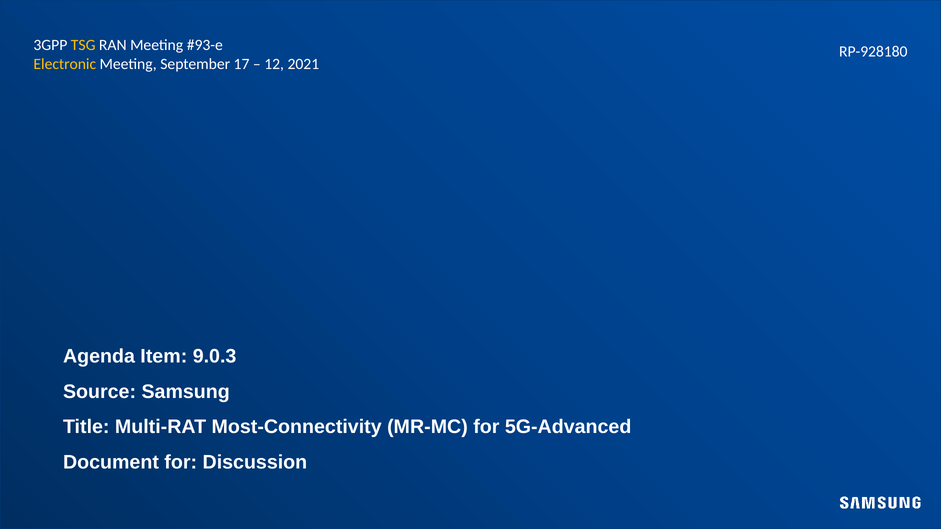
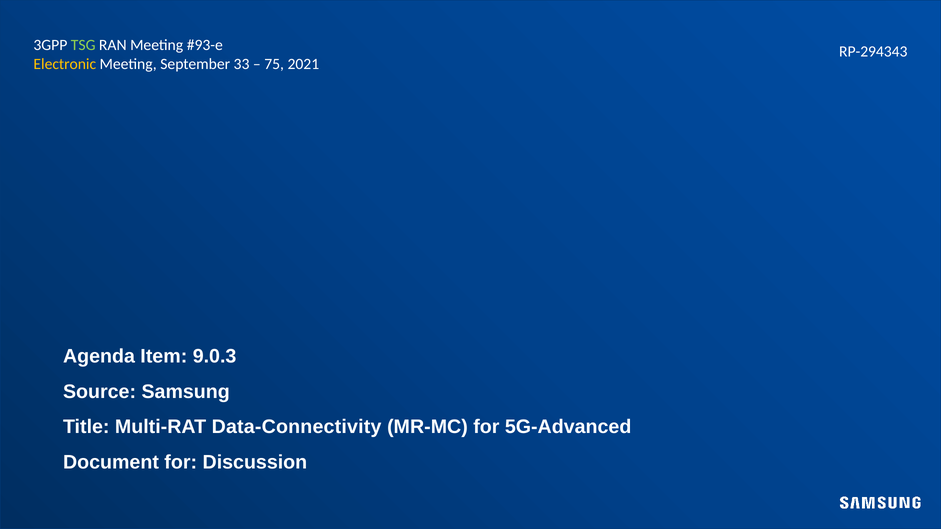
TSG colour: yellow -> light green
RP-928180: RP-928180 -> RP-294343
17: 17 -> 33
12: 12 -> 75
Most-Connectivity: Most-Connectivity -> Data-Connectivity
